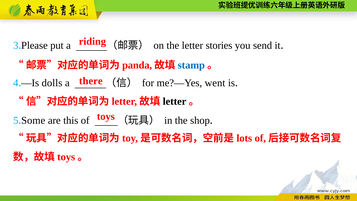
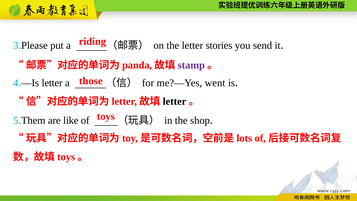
stamp colour: blue -> purple
there: there -> those
dolls at (52, 83): dolls -> letter
Some: Some -> Them
this: this -> like
